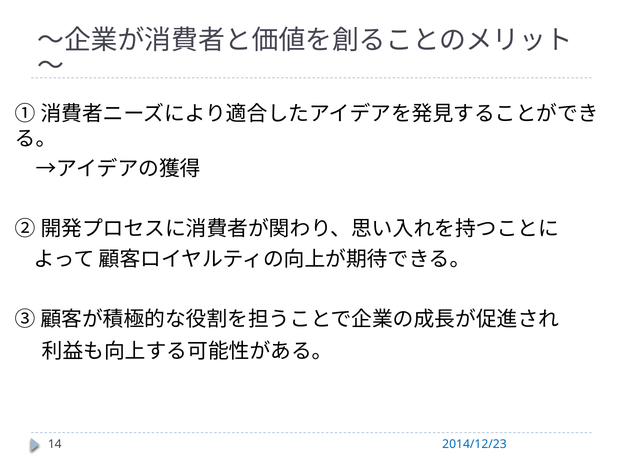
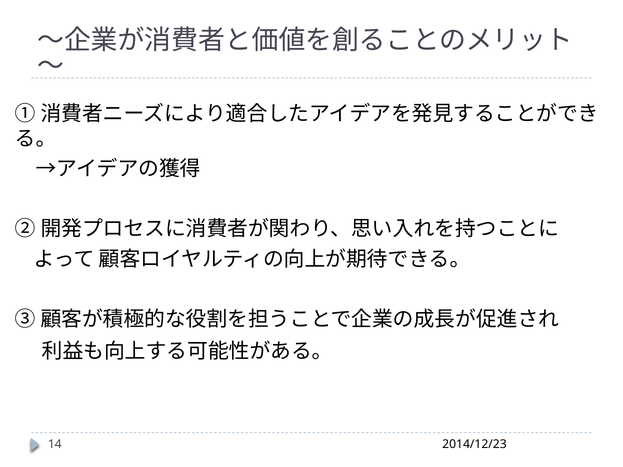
2014/12/23 colour: blue -> black
